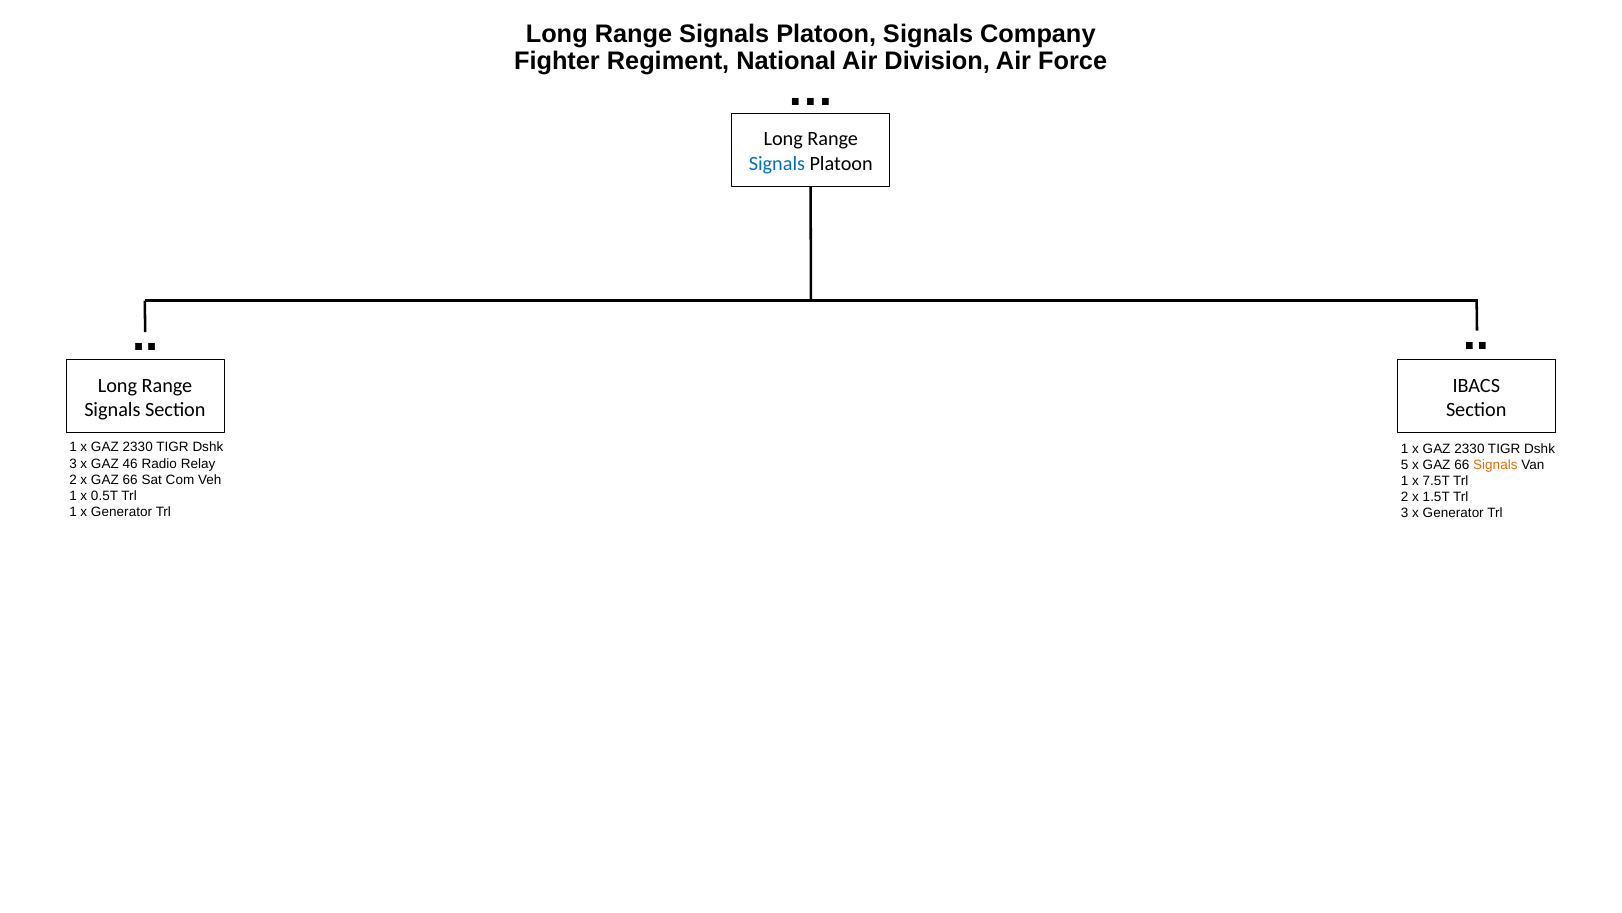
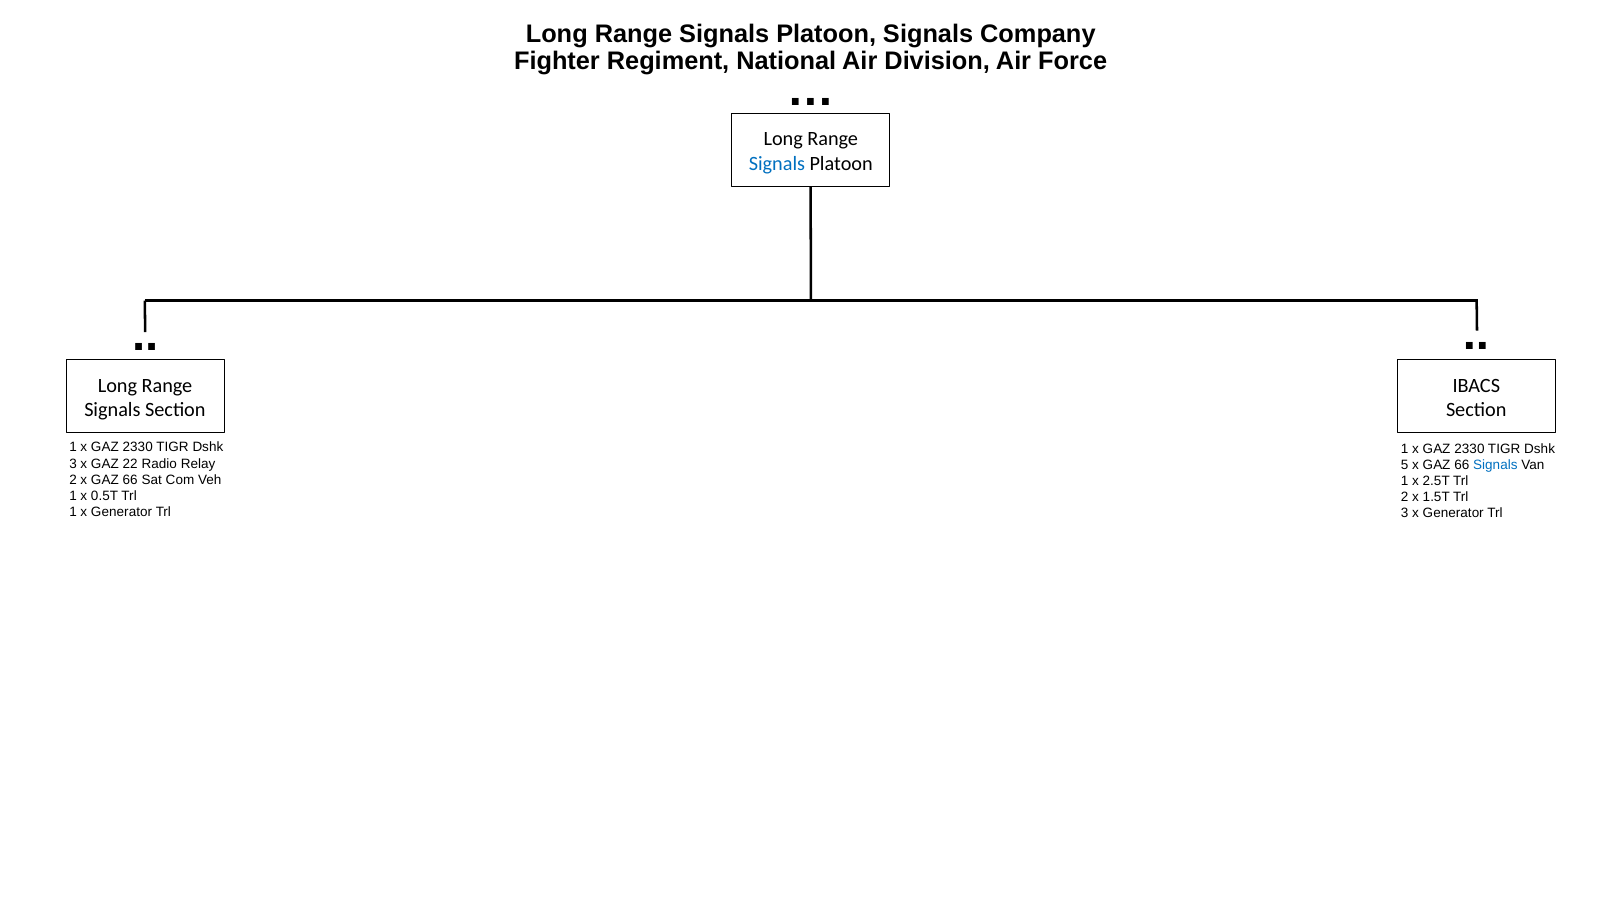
46: 46 -> 22
Signals at (1495, 465) colour: orange -> blue
7.5T: 7.5T -> 2.5T
